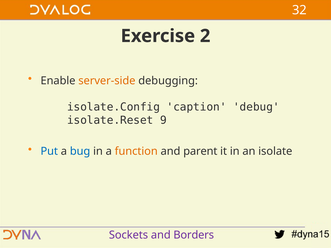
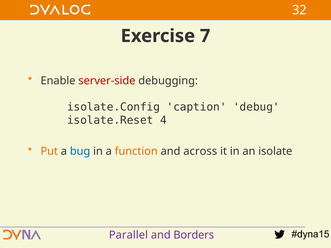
2: 2 -> 7
server-side colour: orange -> red
9: 9 -> 4
Put colour: blue -> orange
parent: parent -> across
Sockets: Sockets -> Parallel
